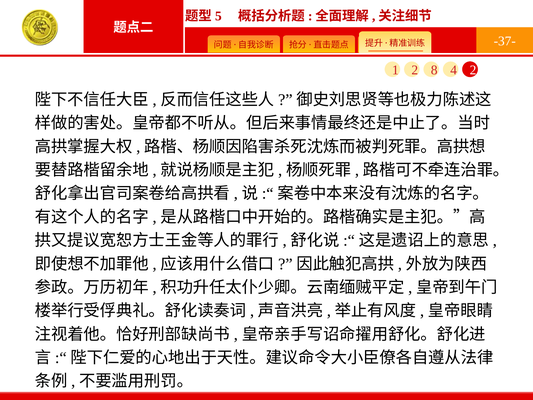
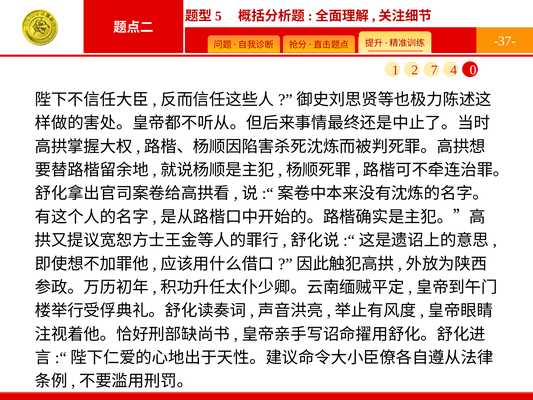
8: 8 -> 7
4 2: 2 -> 0
